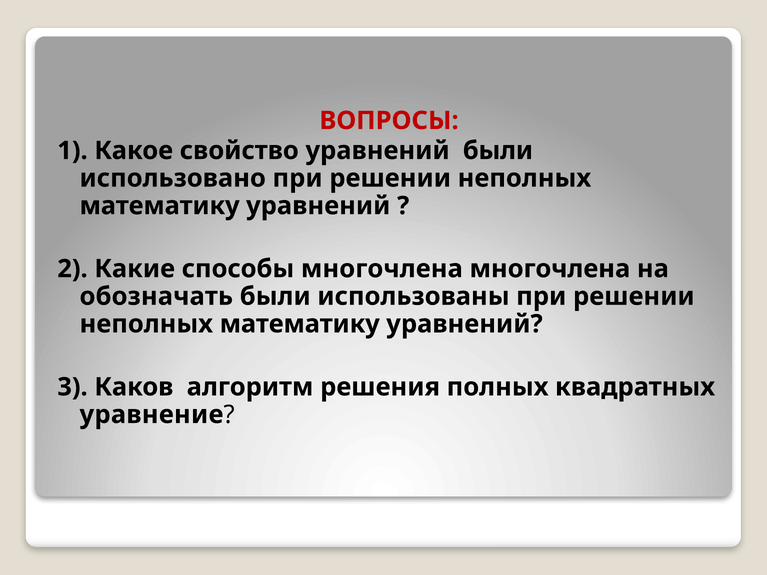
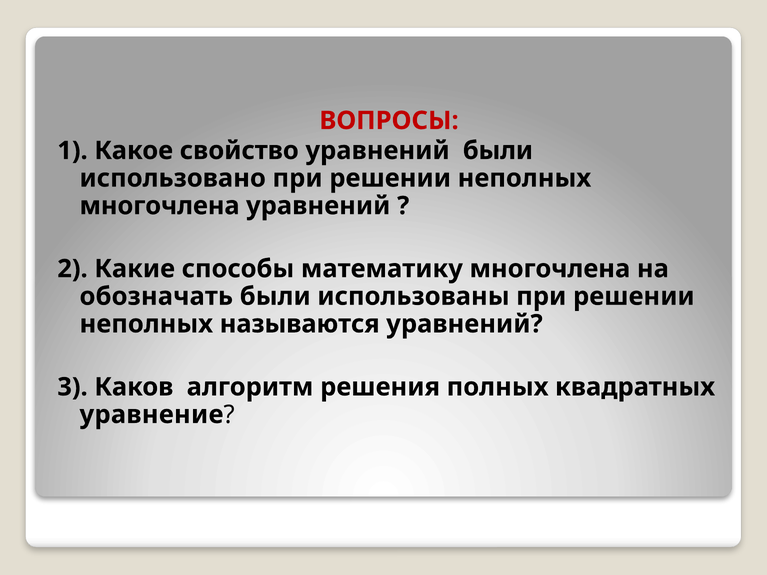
математику at (160, 206): математику -> многочлена
способы многочлена: многочлена -> математику
математику at (300, 324): математику -> называются
